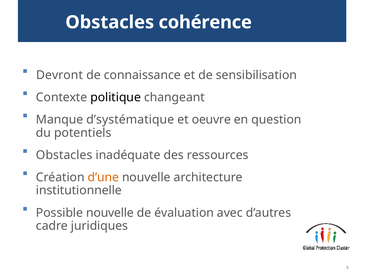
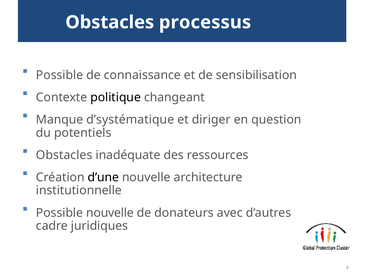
cohérence: cohérence -> processus
Devront at (60, 75): Devront -> Possible
oeuvre: oeuvre -> diriger
d’une colour: orange -> black
évaluation: évaluation -> donateurs
